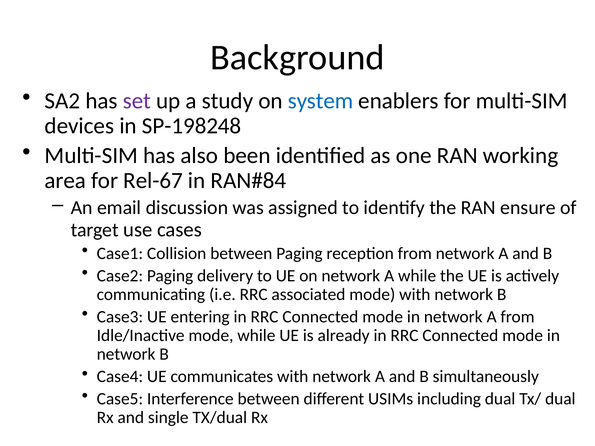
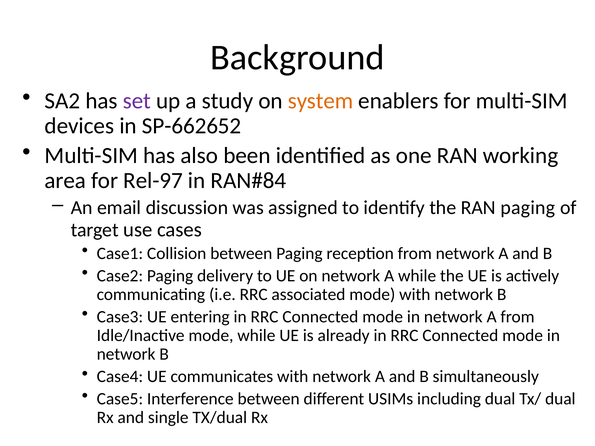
system colour: blue -> orange
SP-198248: SP-198248 -> SP-662652
Rel-67: Rel-67 -> Rel-97
RAN ensure: ensure -> paging
